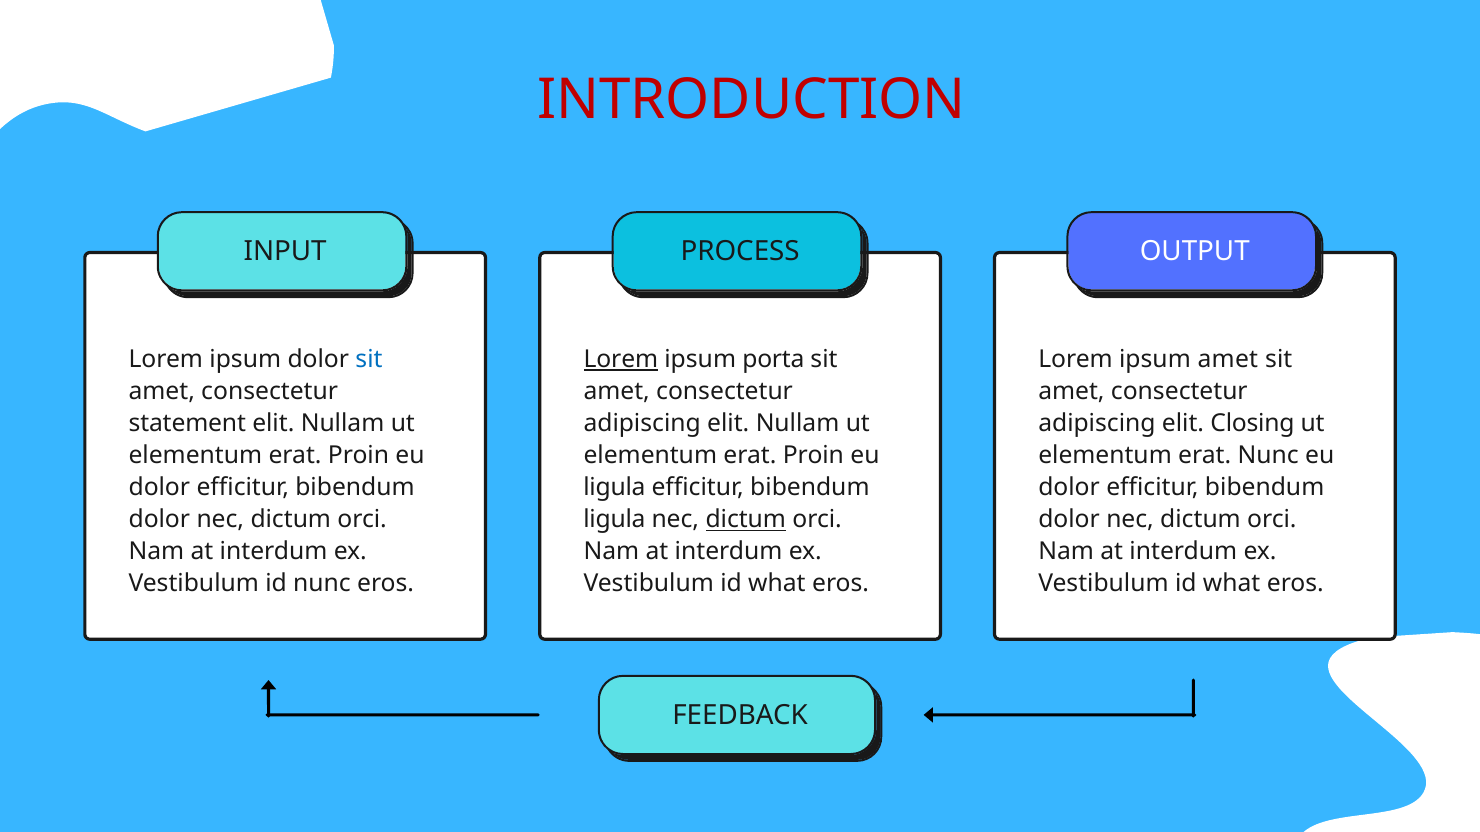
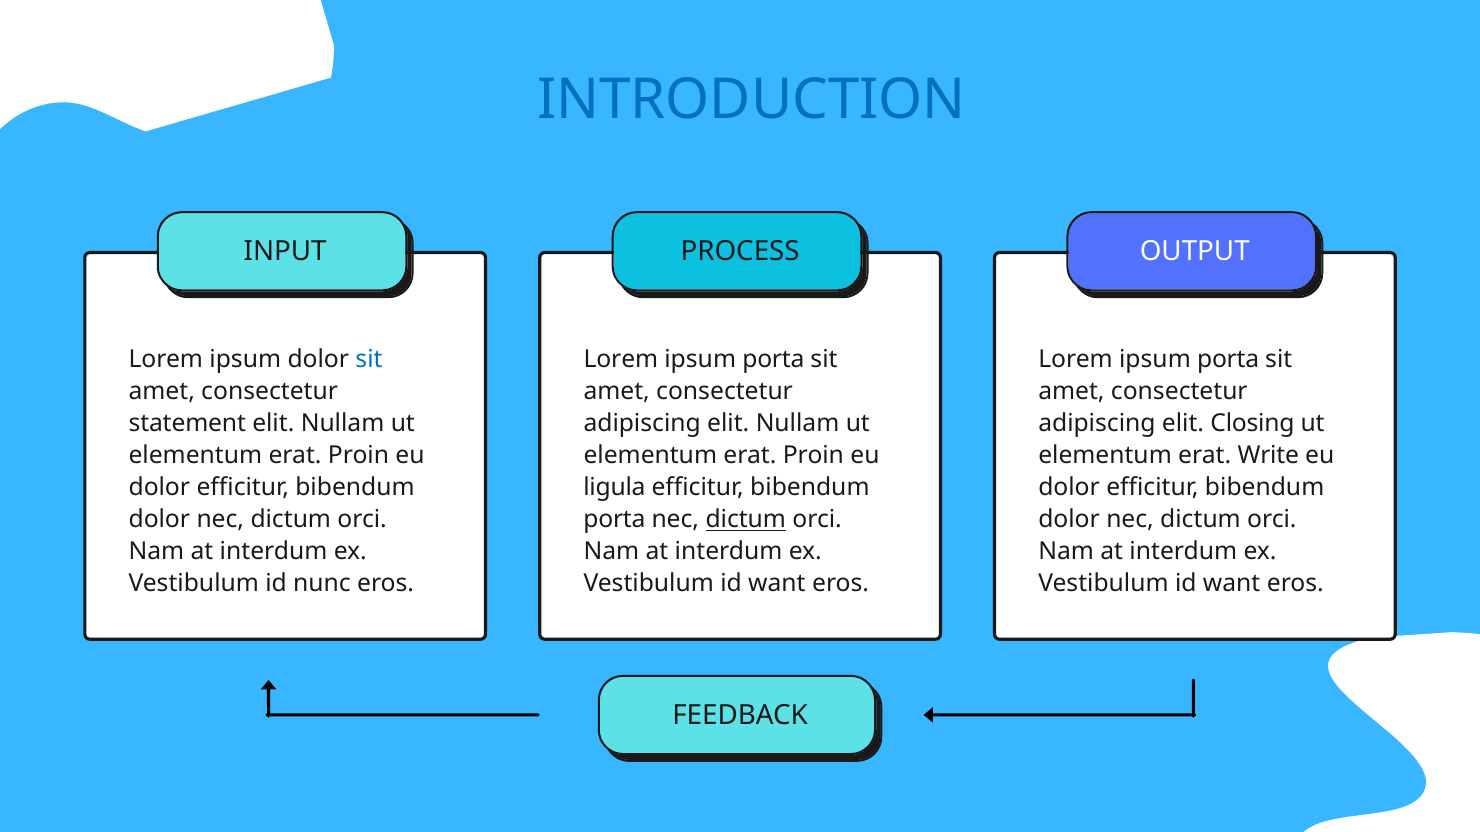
INTRODUCTION colour: red -> blue
Lorem at (621, 360) underline: present -> none
amet at (1228, 360): amet -> porta
erat Nunc: Nunc -> Write
ligula at (614, 520): ligula -> porta
what at (777, 584): what -> want
what at (1232, 584): what -> want
